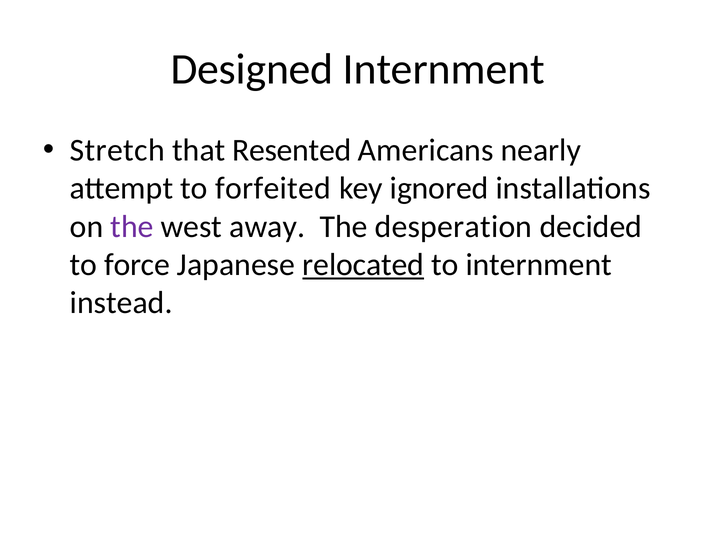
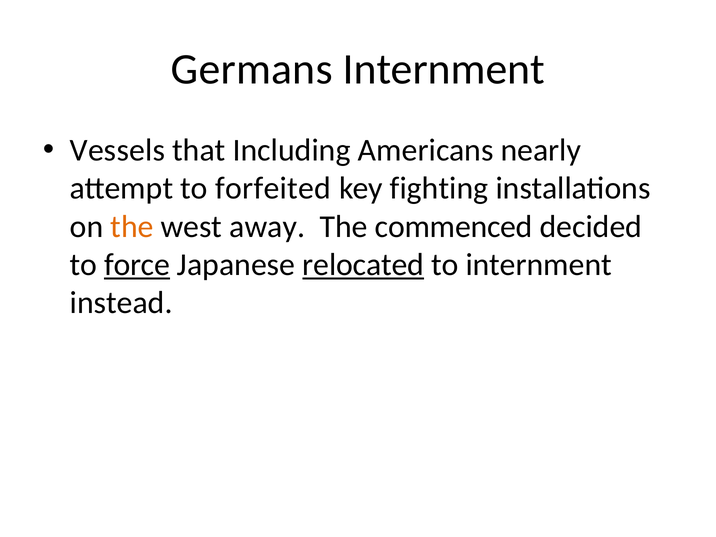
Designed: Designed -> Germans
Stretch: Stretch -> Vessels
Resented: Resented -> Including
ignored: ignored -> fighting
the at (132, 227) colour: purple -> orange
desperation: desperation -> commenced
force underline: none -> present
